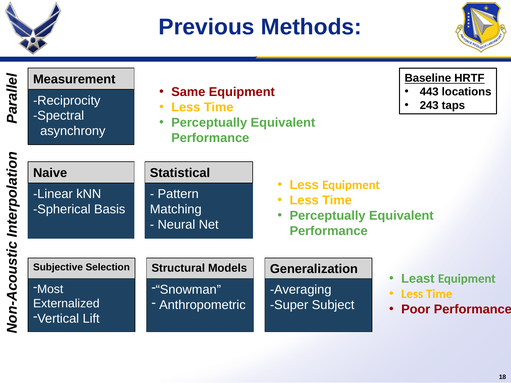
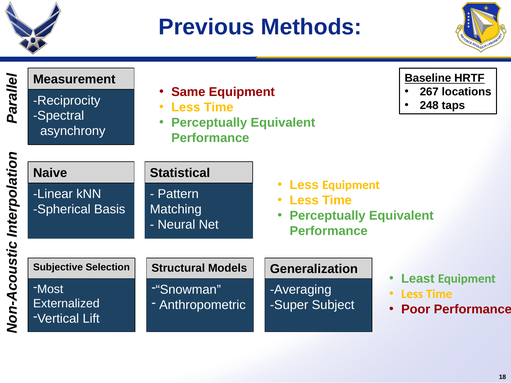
443: 443 -> 267
243: 243 -> 248
